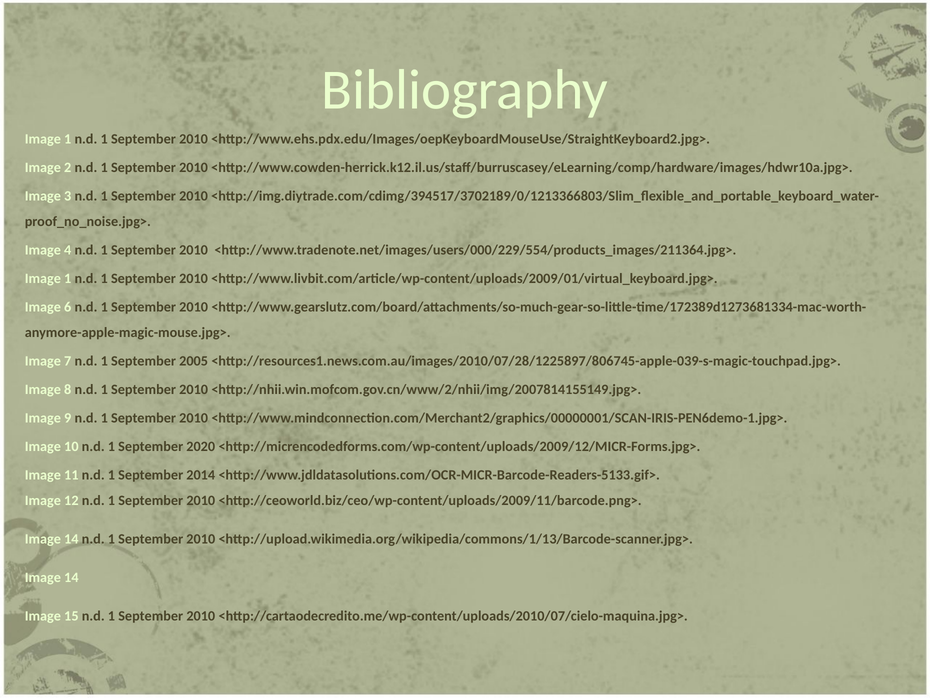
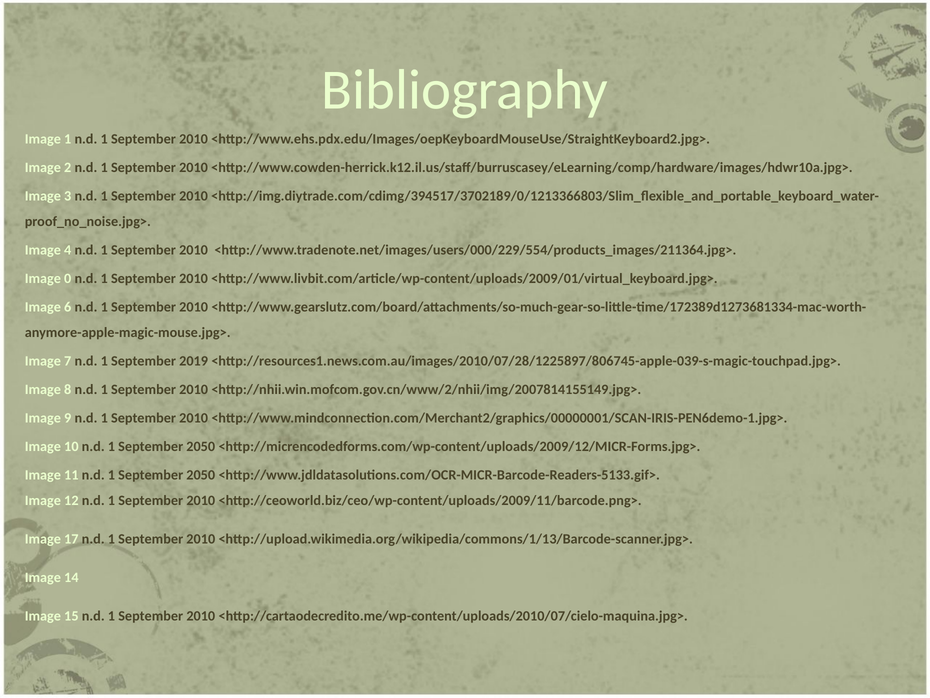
1 at (68, 278): 1 -> 0
2005: 2005 -> 2019
2020 at (201, 446): 2020 -> 2050
2014 at (201, 475): 2014 -> 2050
14 at (71, 539): 14 -> 17
